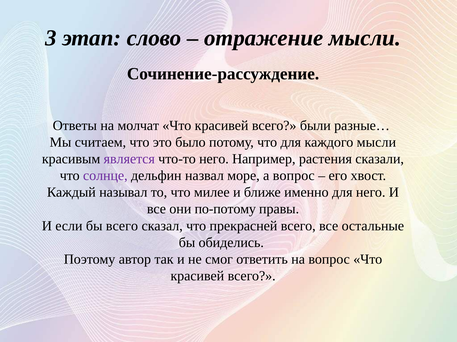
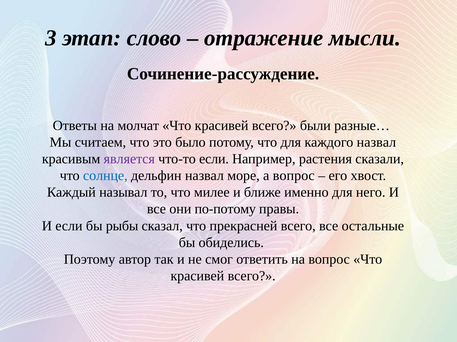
каждого мысли: мысли -> назвал
что-то него: него -> если
солнце colour: purple -> blue
бы всего: всего -> рыбы
